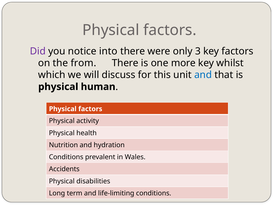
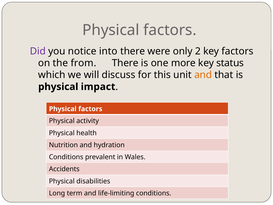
3: 3 -> 2
whilst: whilst -> status
and at (203, 75) colour: blue -> orange
human: human -> impact
